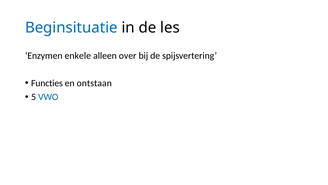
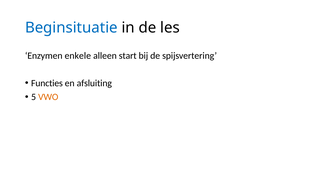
over: over -> start
ontstaan: ontstaan -> afsluiting
VWO colour: blue -> orange
